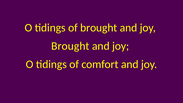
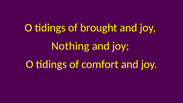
Brought at (70, 46): Brought -> Nothing
